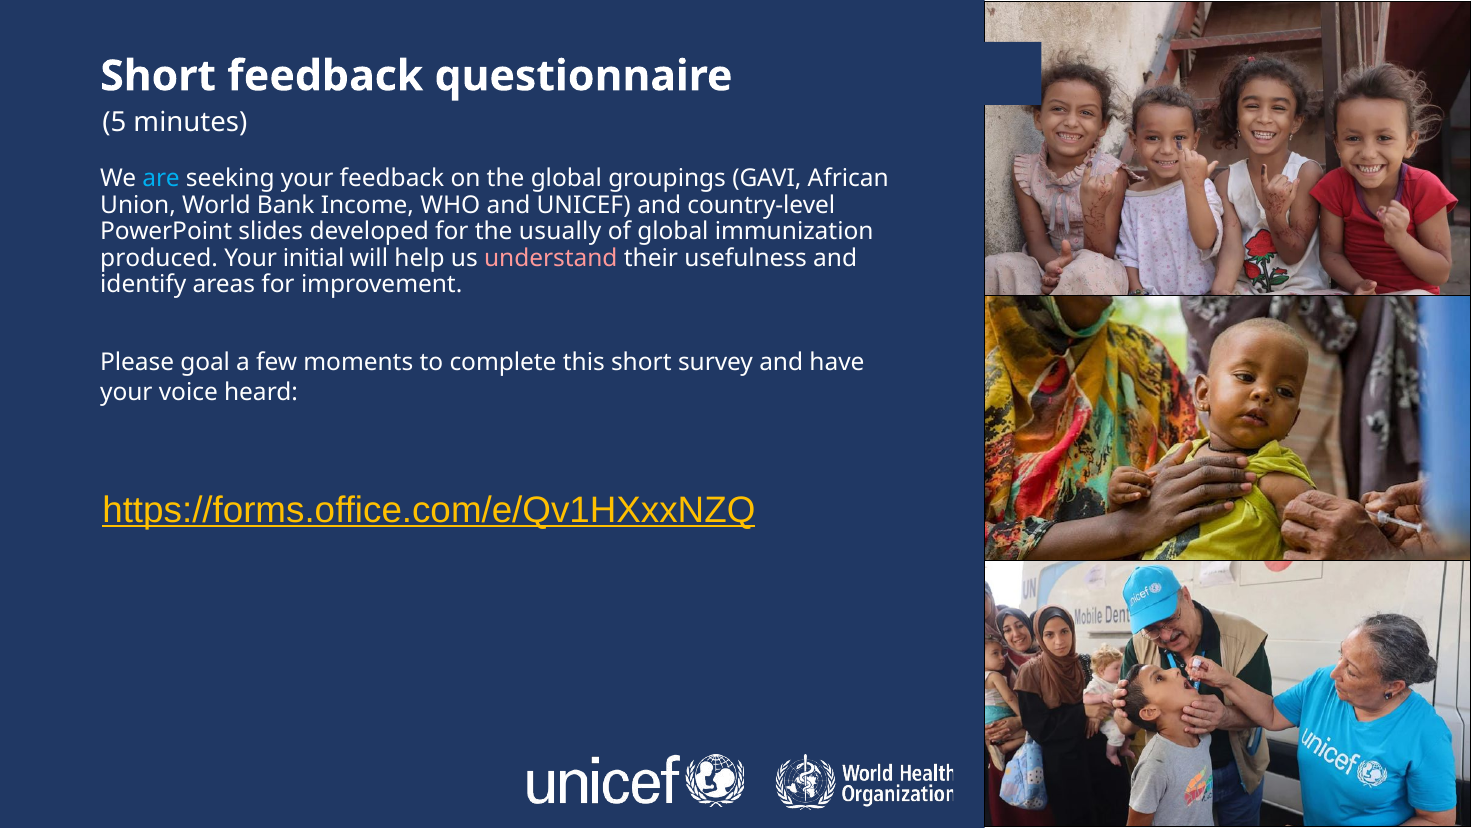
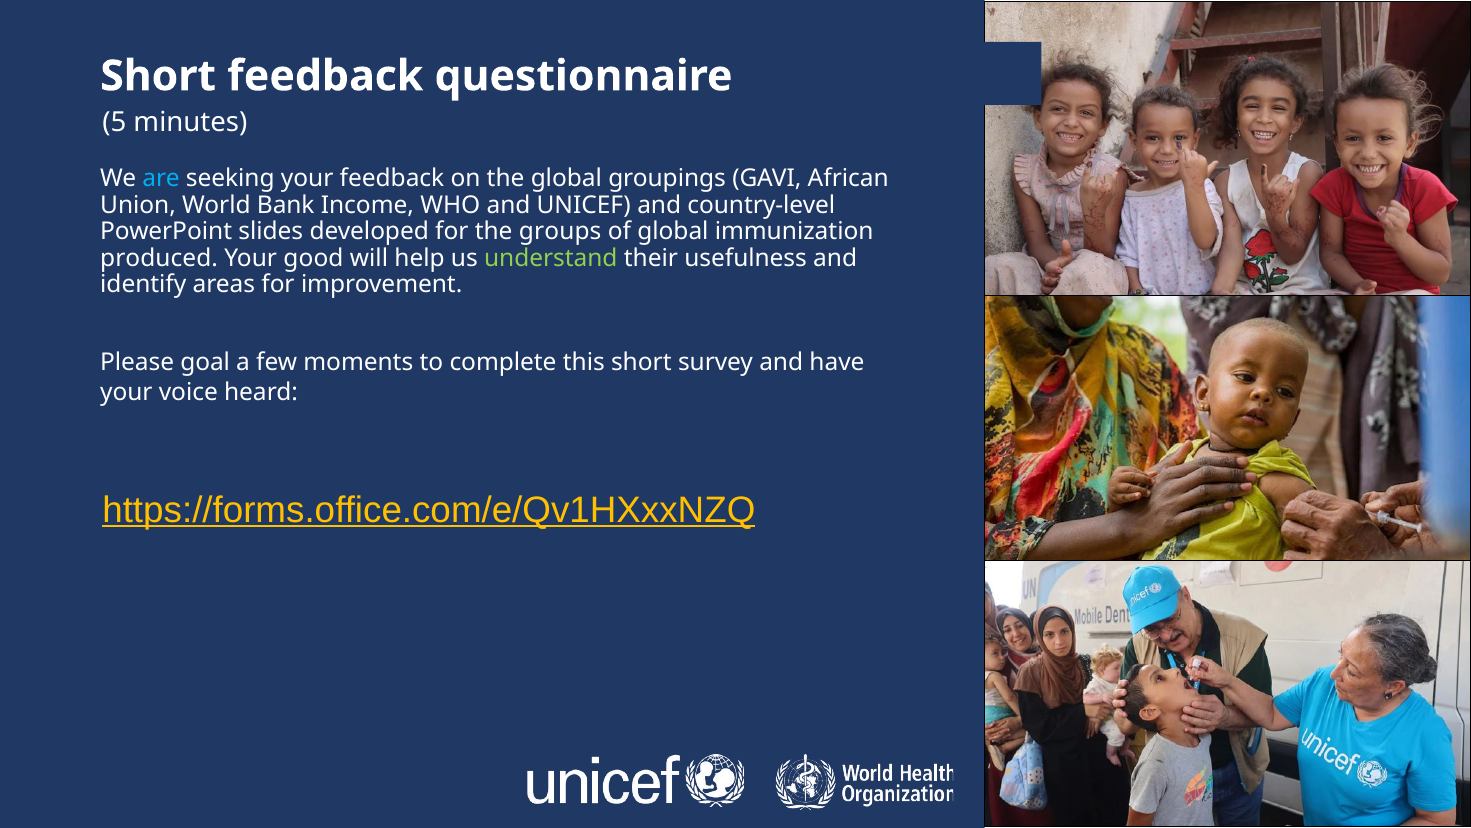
usually: usually -> groups
initial: initial -> good
understand colour: pink -> light green
